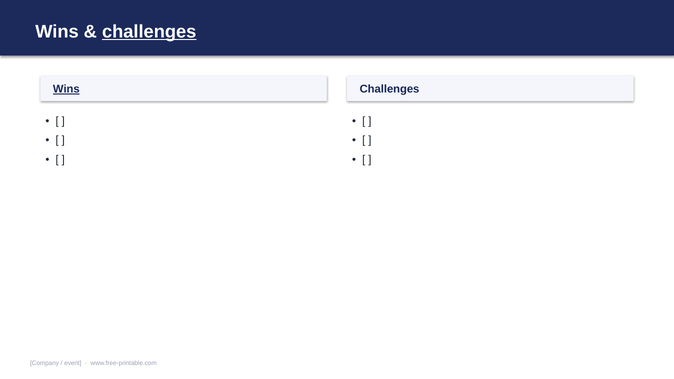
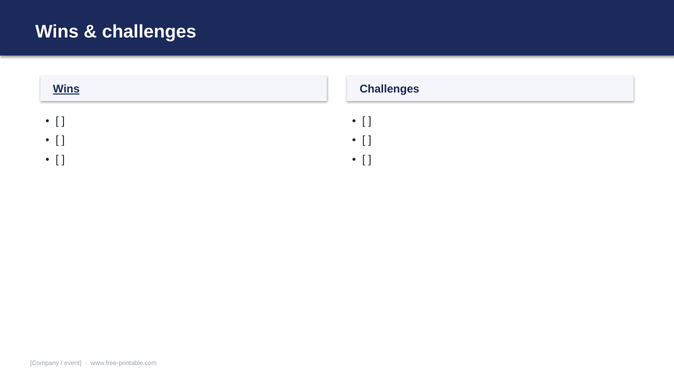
challenges at (149, 32) underline: present -> none
